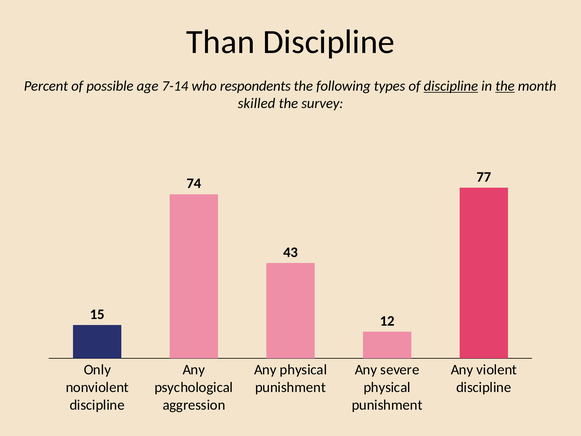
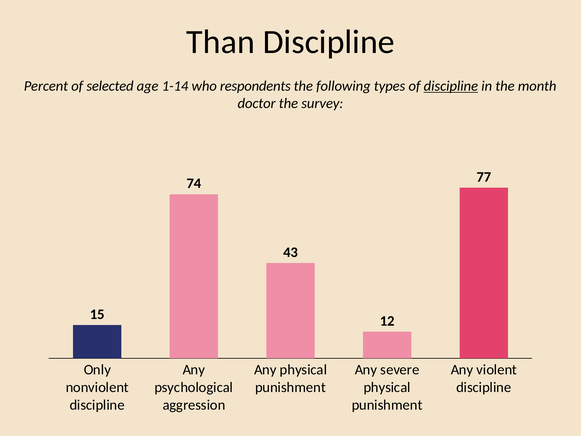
possible: possible -> selected
7-14: 7-14 -> 1-14
the at (505, 86) underline: present -> none
skilled: skilled -> doctor
